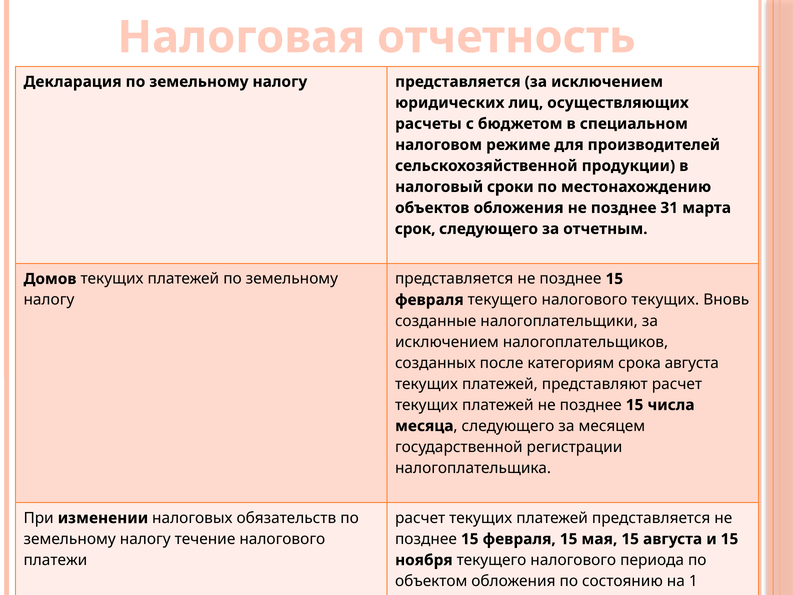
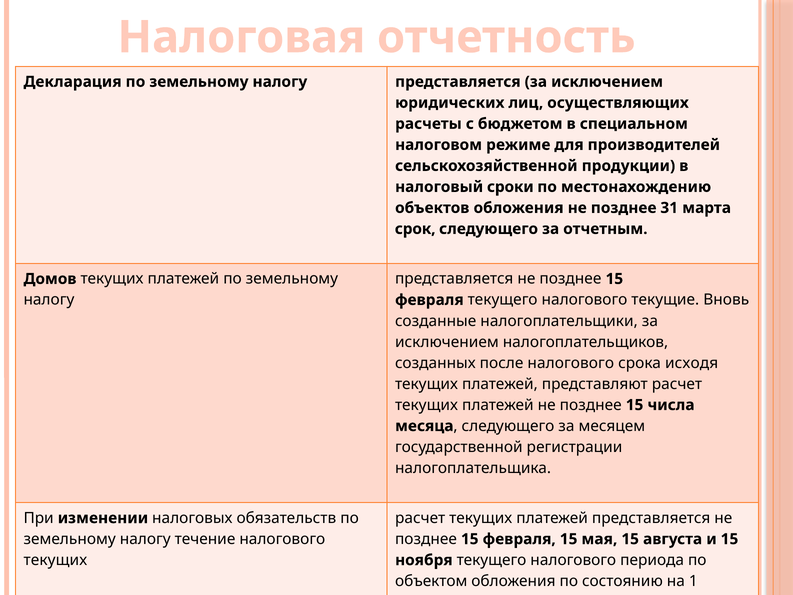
налогового текущих: текущих -> текущие
после категориям: категориям -> налогового
срока августа: августа -> исходя
платежи at (55, 560): платежи -> текущих
